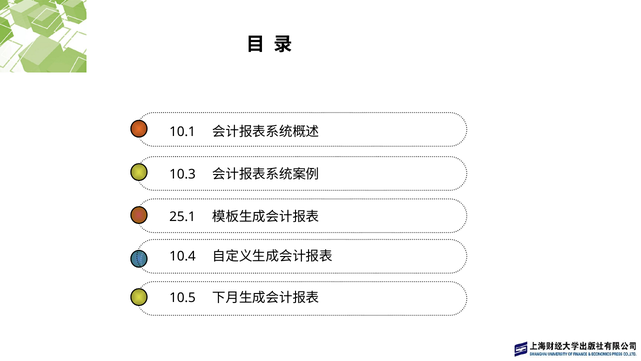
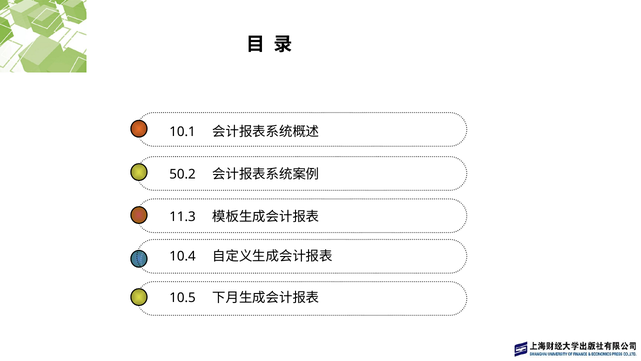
10.3: 10.3 -> 50.2
25.1: 25.1 -> 11.3
